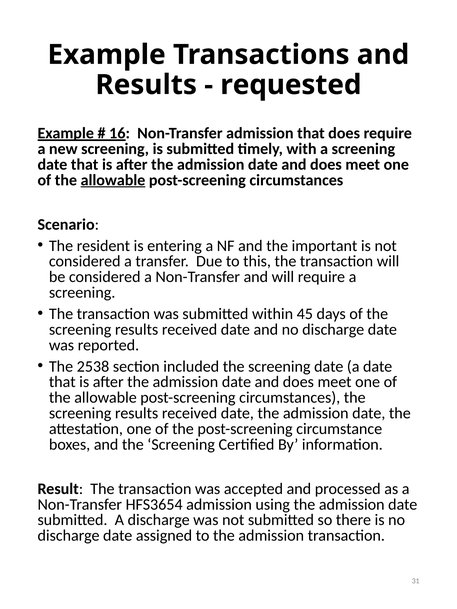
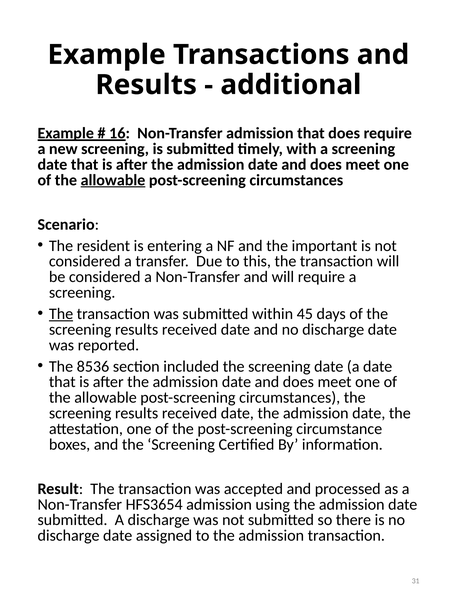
requested: requested -> additional
The at (61, 314) underline: none -> present
2538: 2538 -> 8536
